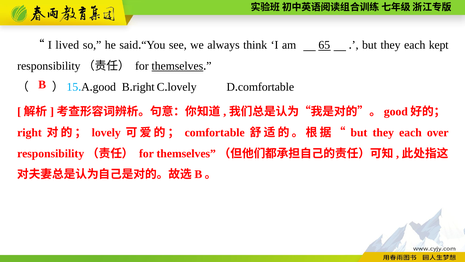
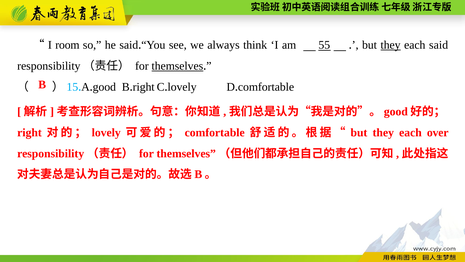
lived: lived -> room
65: 65 -> 55
they at (391, 45) underline: none -> present
each kept: kept -> said
